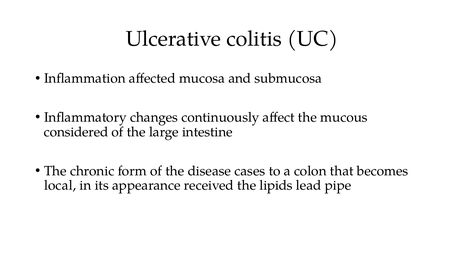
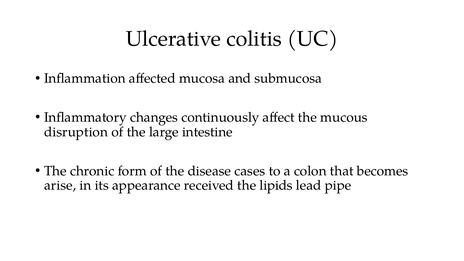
considered: considered -> disruption
local: local -> arise
